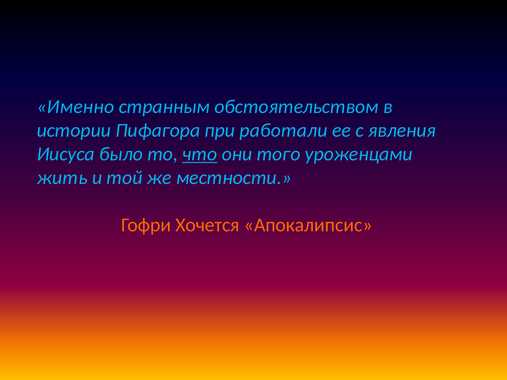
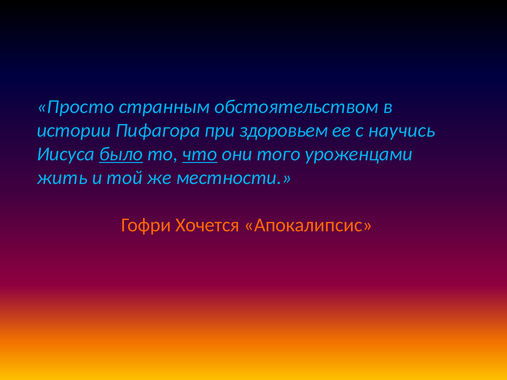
Именно: Именно -> Просто
работали: работали -> здоровьем
явления: явления -> научись
было underline: none -> present
